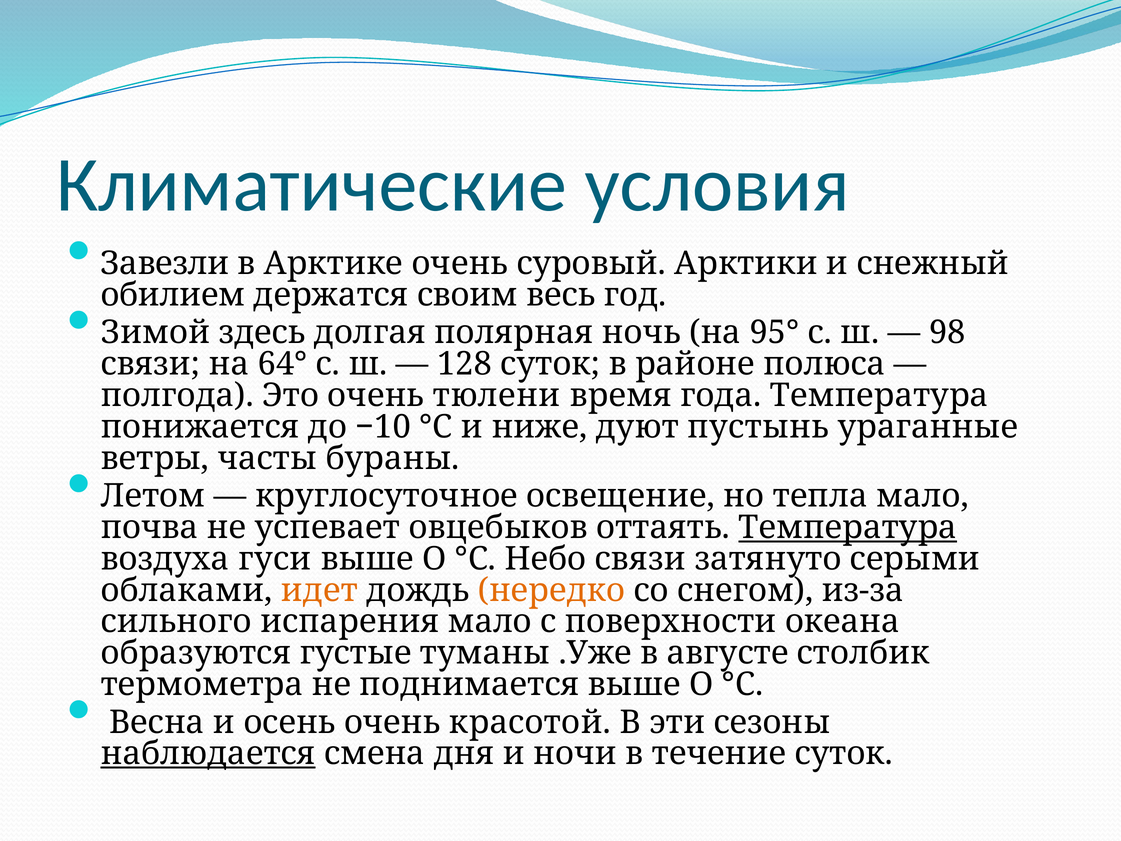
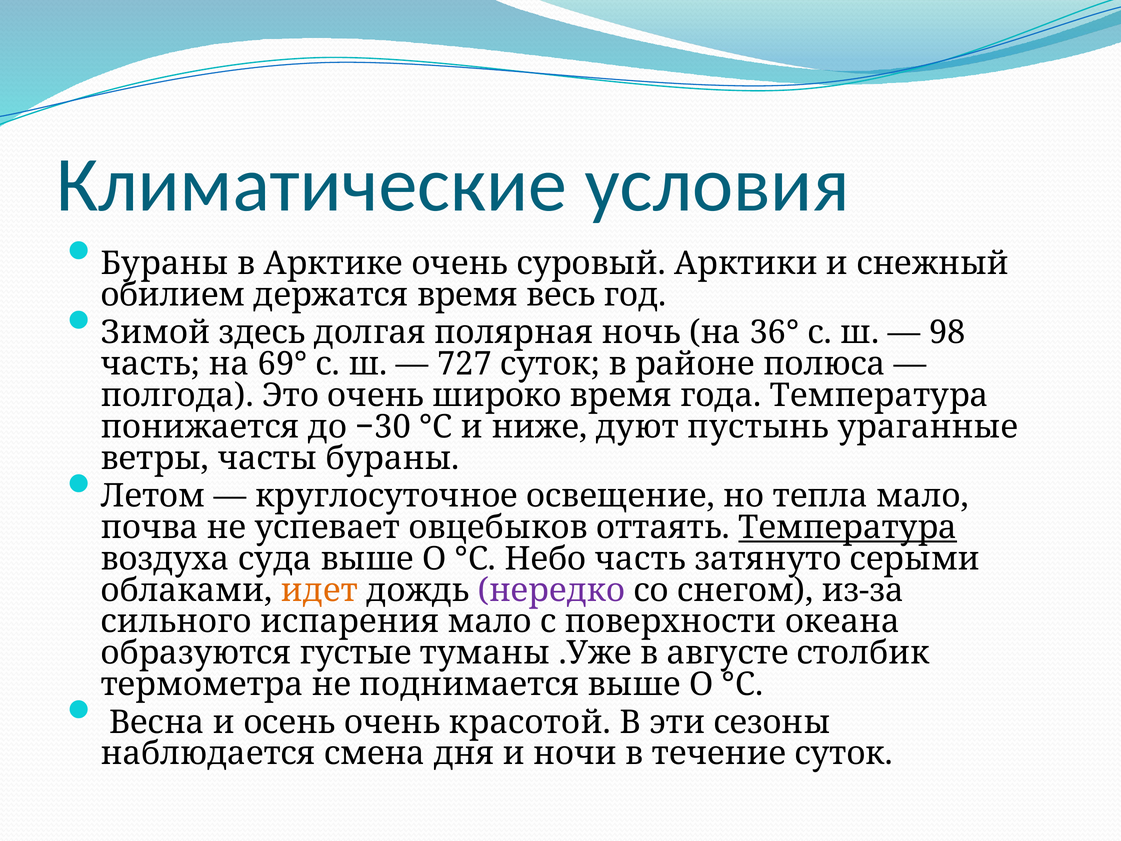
Завезли at (165, 263): Завезли -> Бураны
держатся своим: своим -> время
95°: 95° -> 36°
связи at (151, 364): связи -> часть
64°: 64° -> 69°
128: 128 -> 727
тюлени: тюлени -> широко
−10: −10 -> −30
гуси: гуси -> суда
Небо связи: связи -> часть
нередко colour: orange -> purple
наблюдается underline: present -> none
